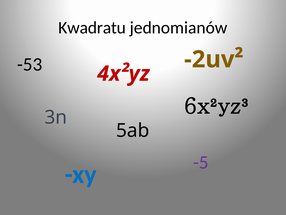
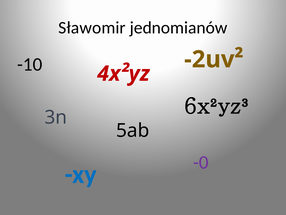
Kwadratu: Kwadratu -> Sławomir
-53: -53 -> -10
-5: -5 -> -0
